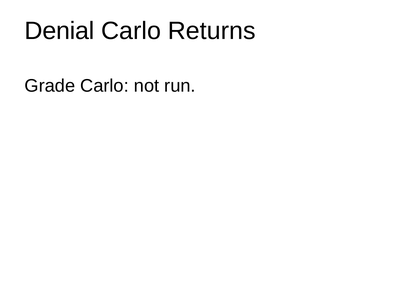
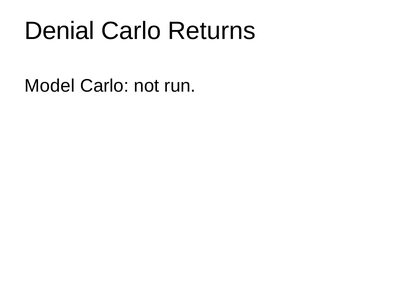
Grade: Grade -> Model
